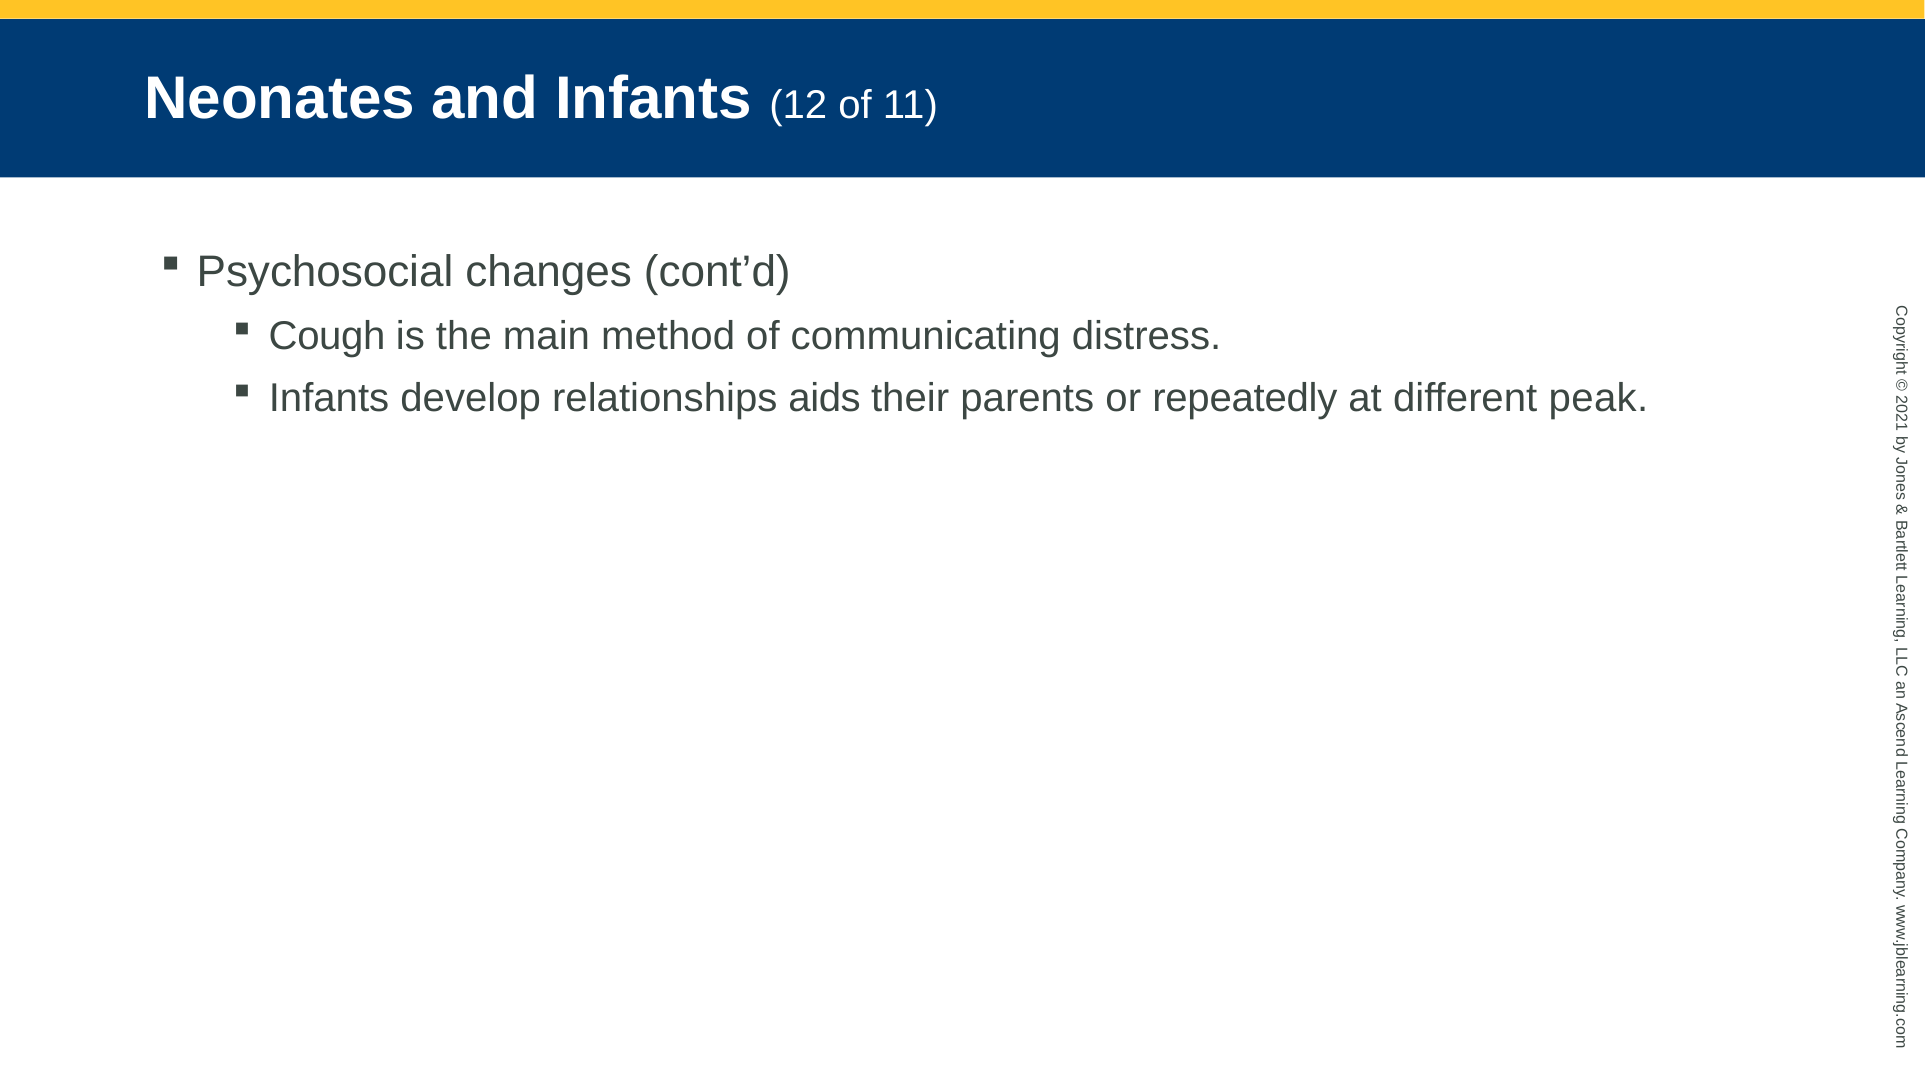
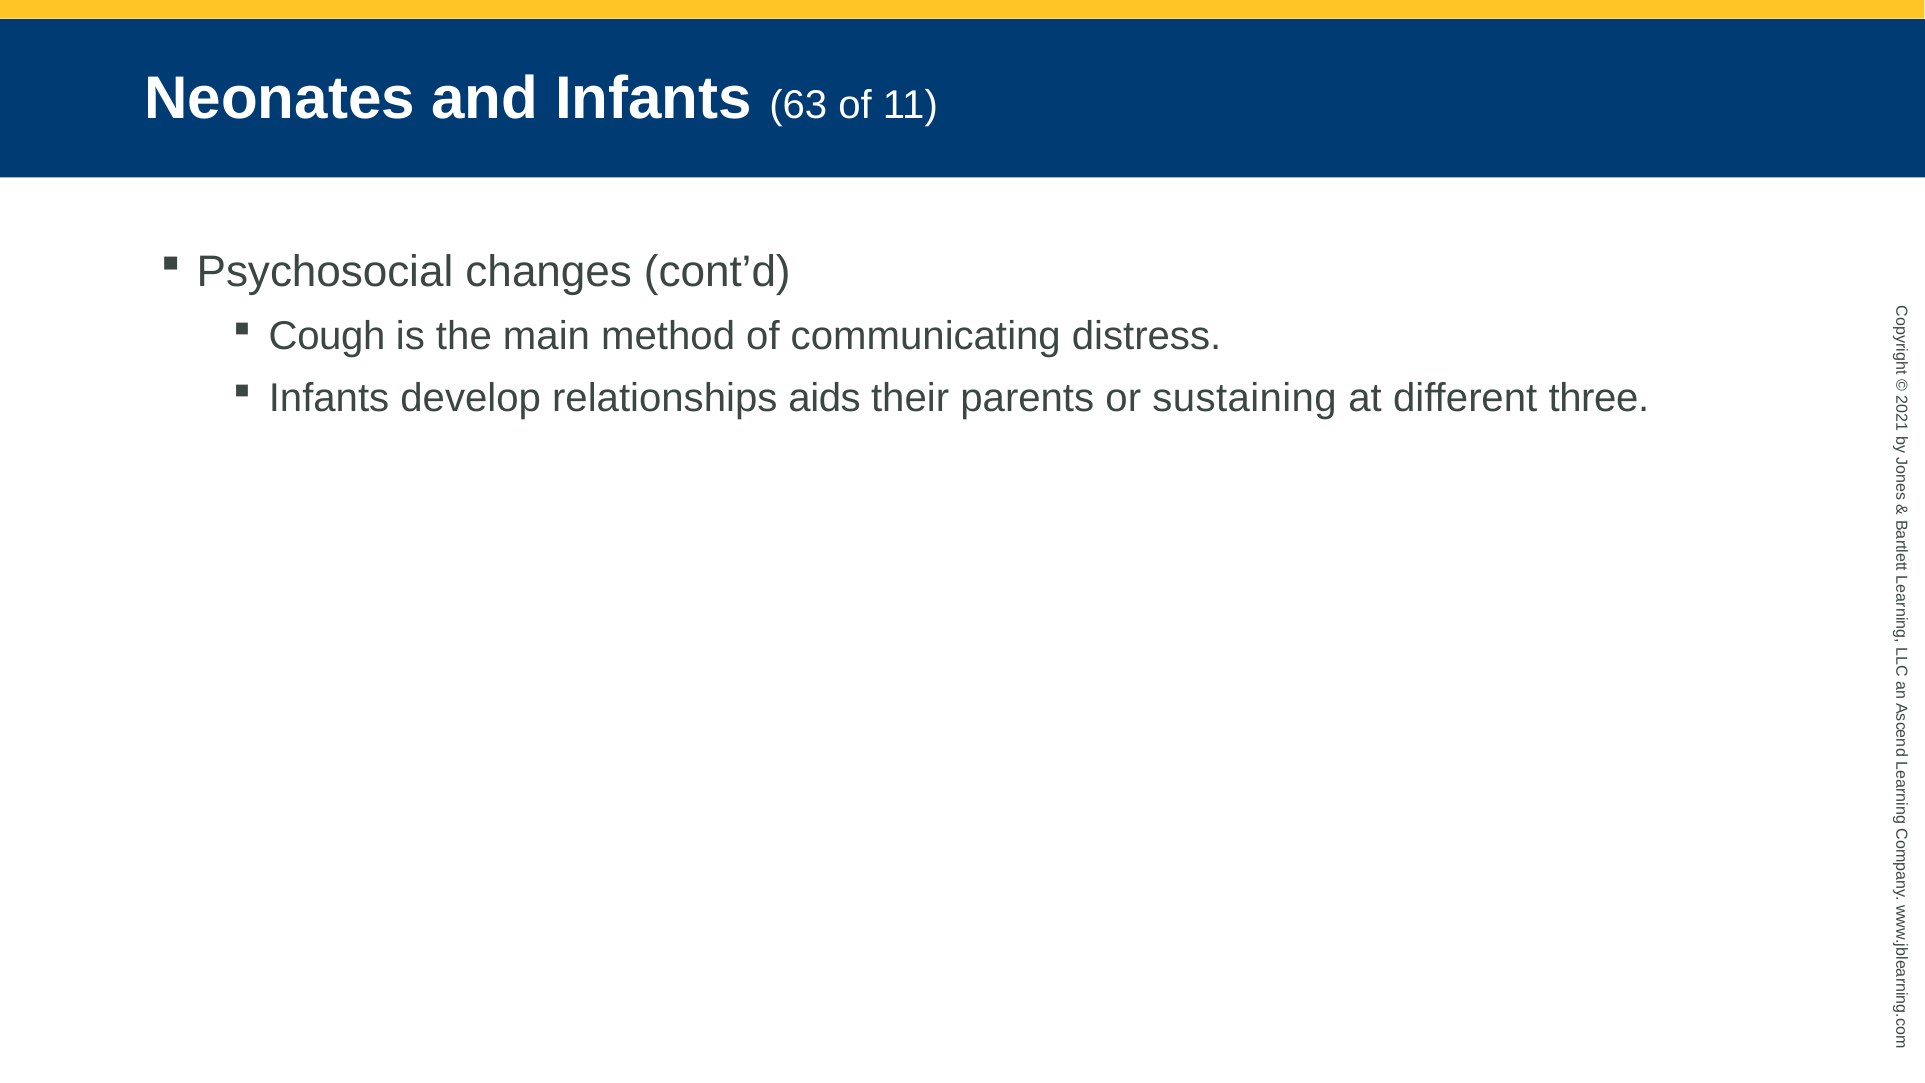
12: 12 -> 63
repeatedly: repeatedly -> sustaining
peak: peak -> three
